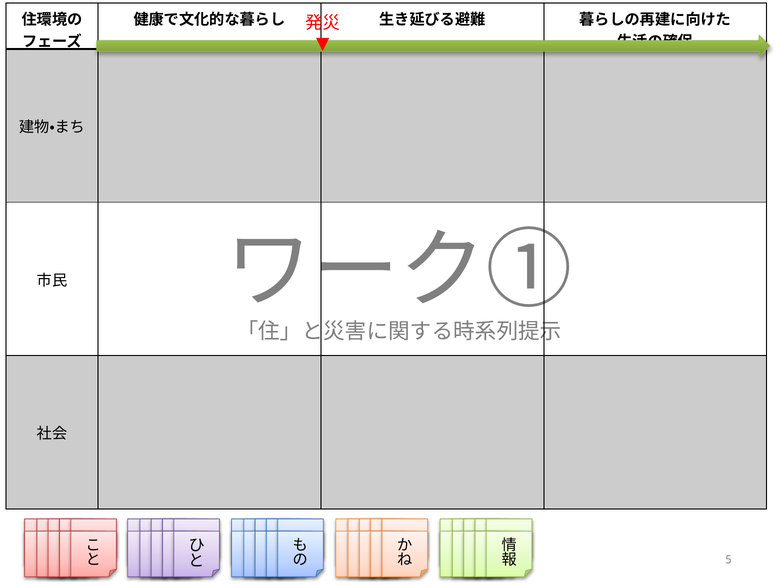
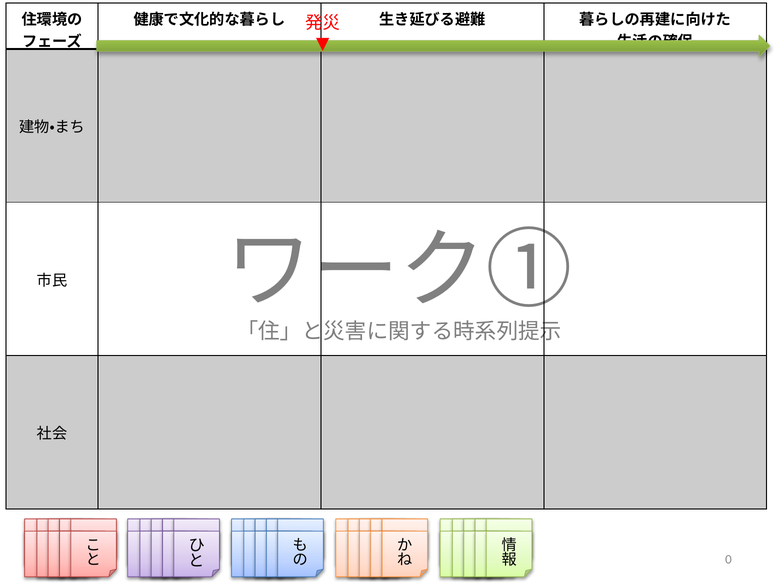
5: 5 -> 0
